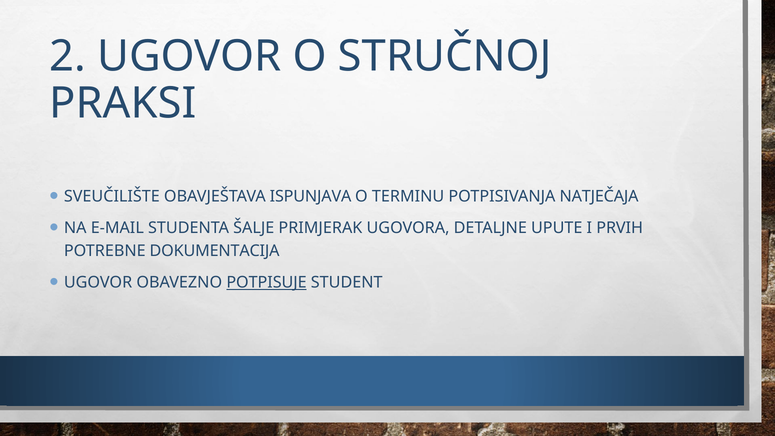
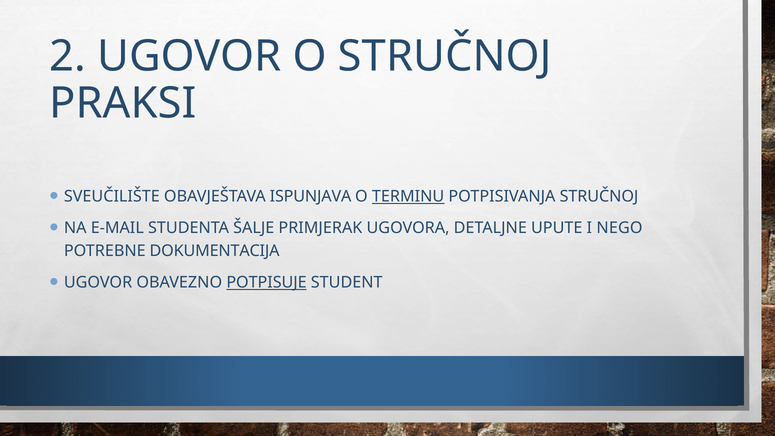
TERMINU underline: none -> present
POTPISIVANJA NATJEČAJA: NATJEČAJA -> STRUČNOJ
PRVIH: PRVIH -> NEGO
